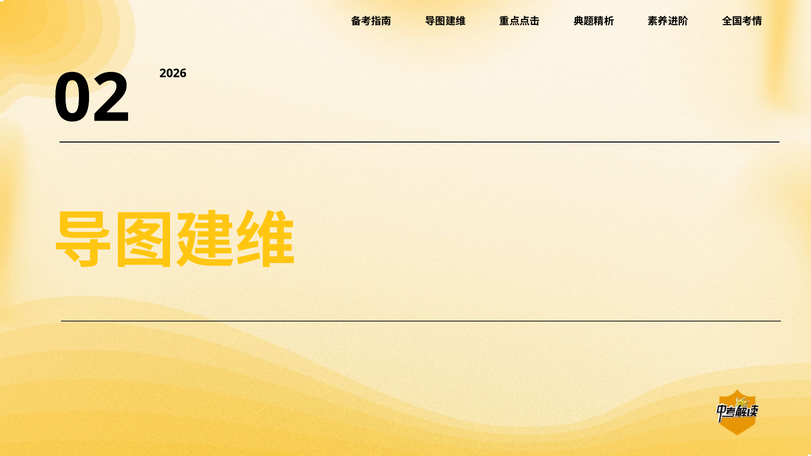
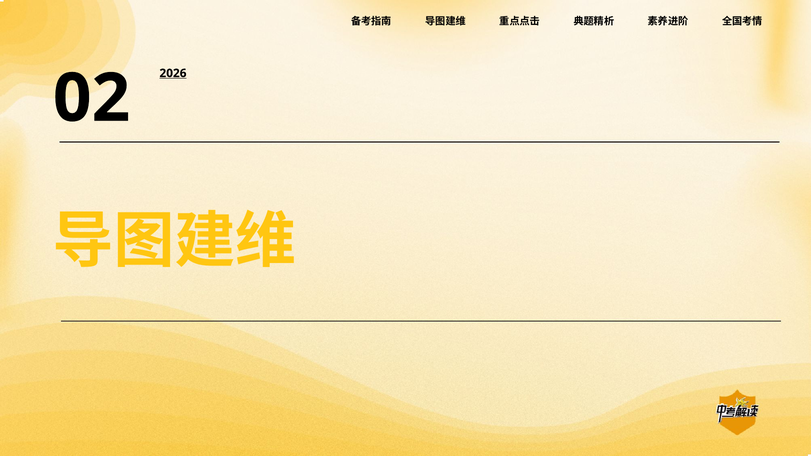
2026 underline: none -> present
